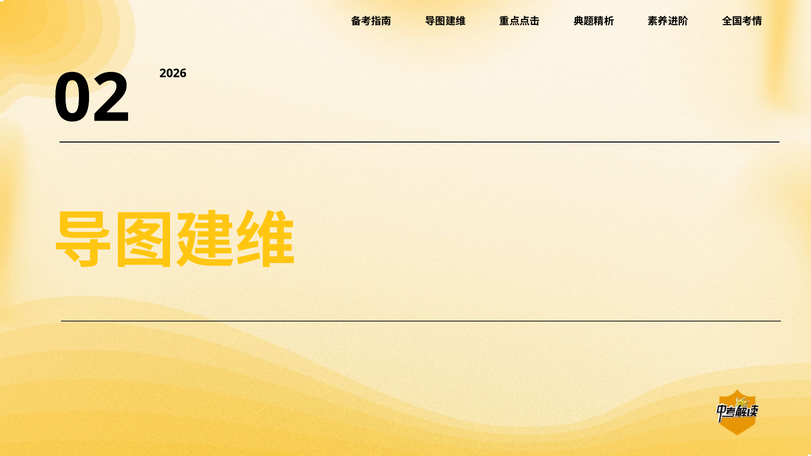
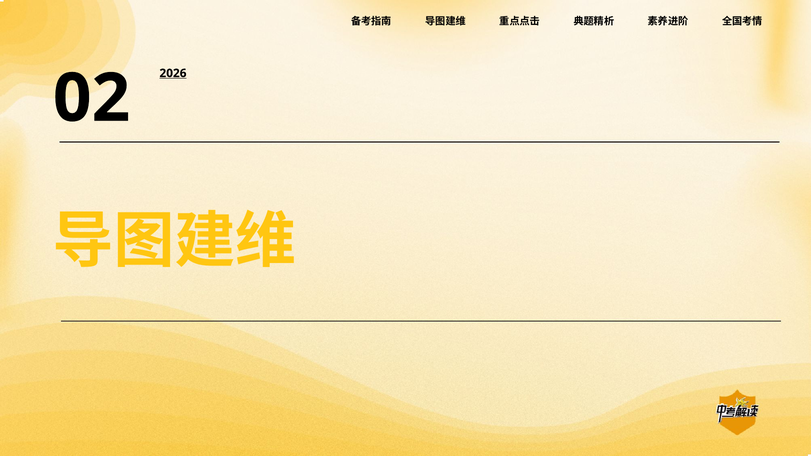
2026 underline: none -> present
